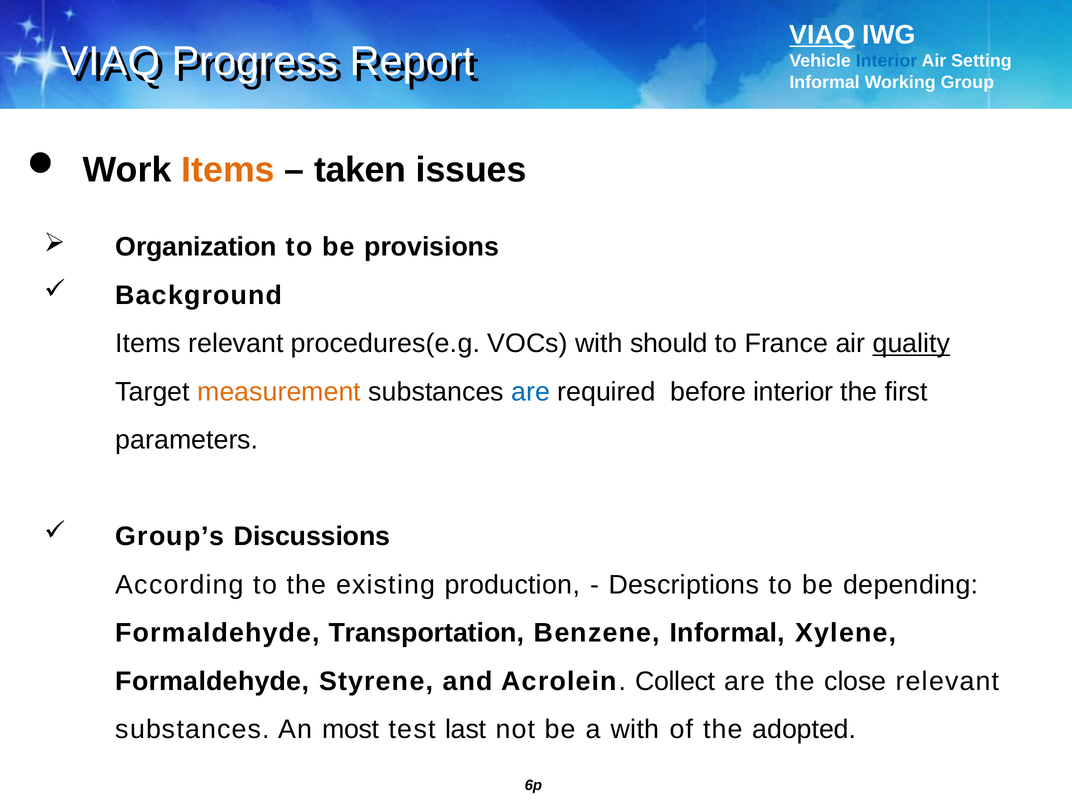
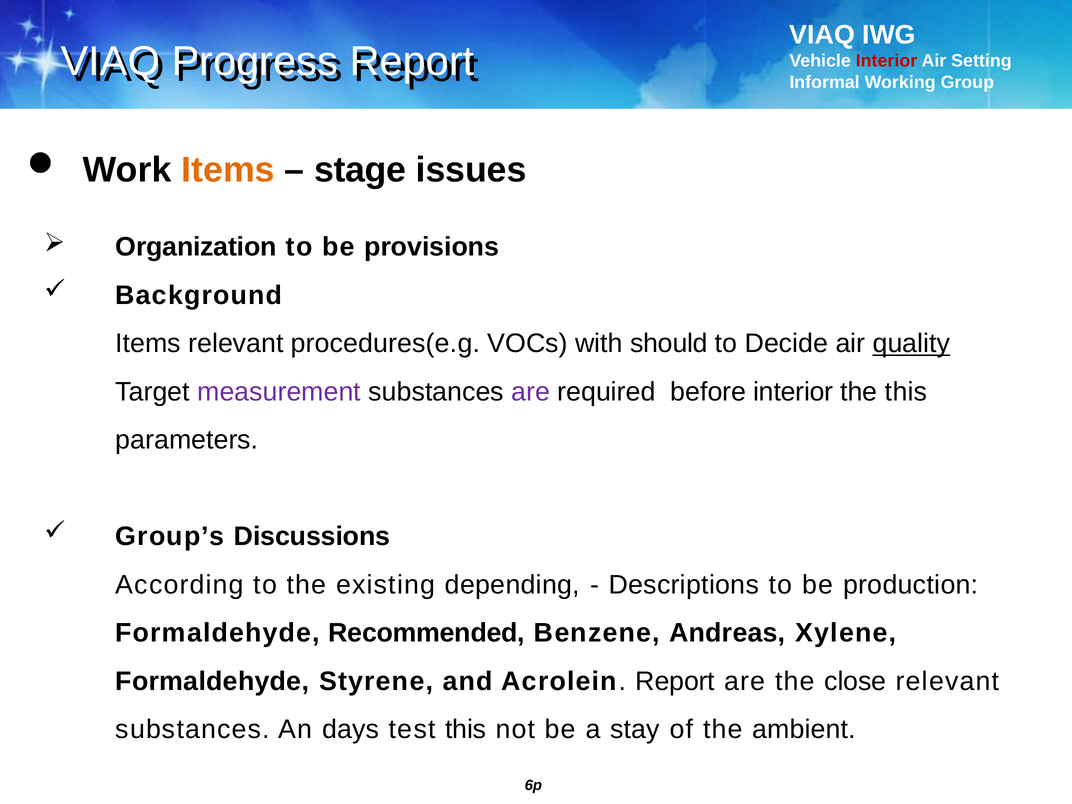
VIAQ at (822, 35) underline: present -> none
Interior at (887, 61) colour: blue -> red
taken: taken -> stage
France: France -> Decide
measurement colour: orange -> purple
are at (531, 392) colour: blue -> purple
the first: first -> this
production: production -> depending
depending: depending -> production
Transportation: Transportation -> Recommended
Benzene Informal: Informal -> Andreas
Acrolein Collect: Collect -> Report
most: most -> days
test last: last -> this
a with: with -> stay
adopted: adopted -> ambient
